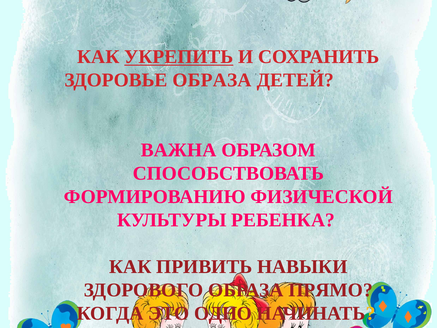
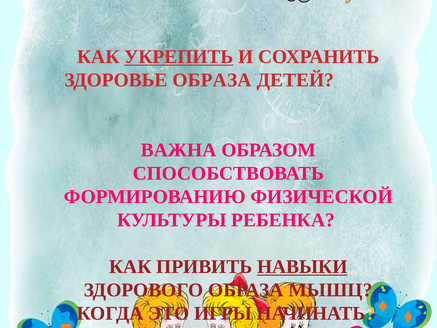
НАВЫКИ underline: none -> present
ПРЯМО: ПРЯМО -> МЫШЦ
ОДНО: ОДНО -> ИГРЫ
